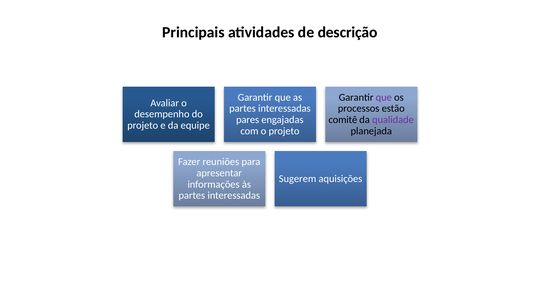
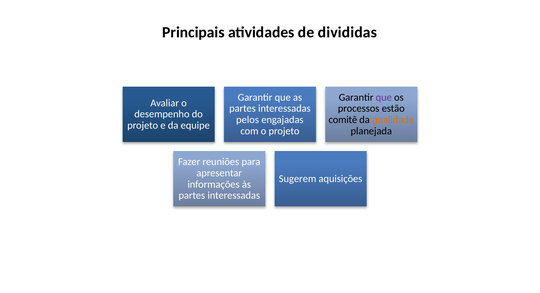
descrição: descrição -> divididas
pares: pares -> pelos
qualidade colour: purple -> orange
